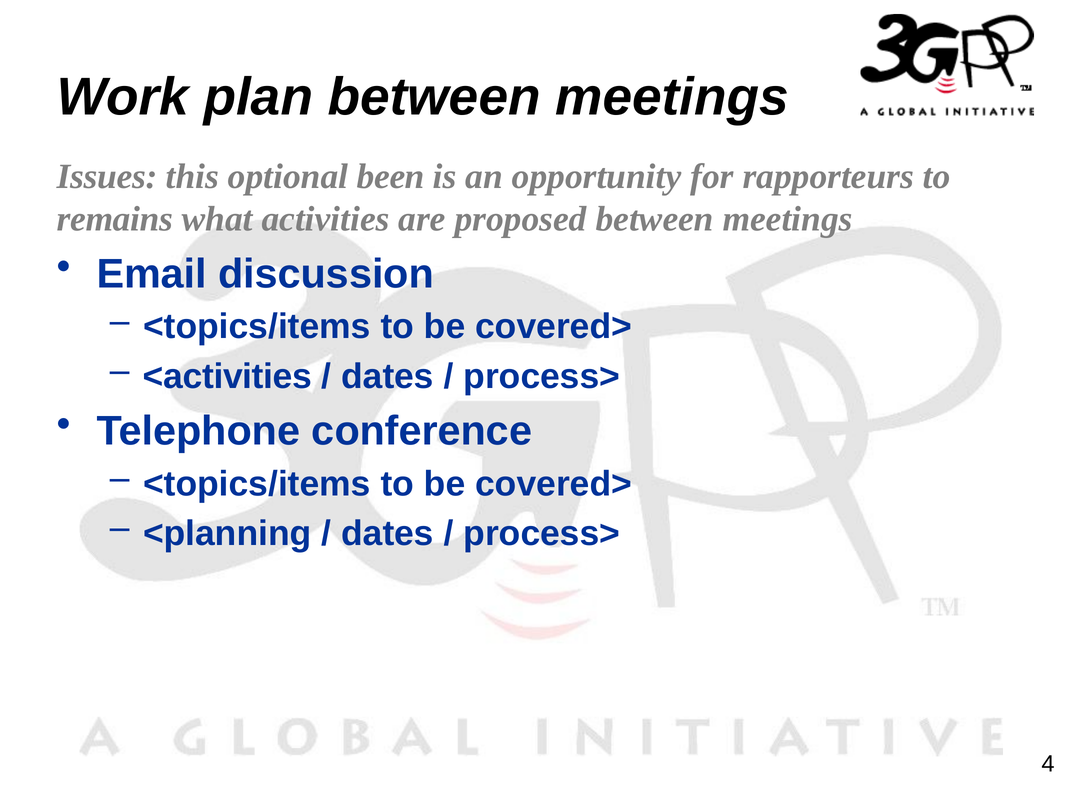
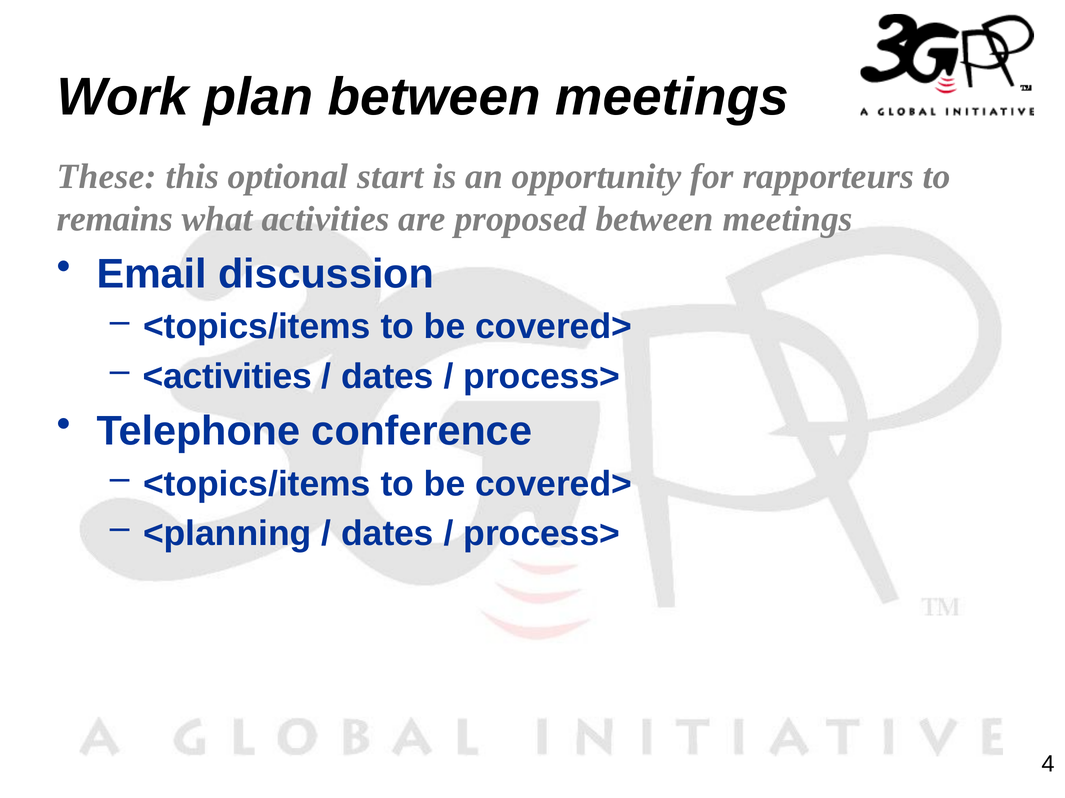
Issues: Issues -> These
been: been -> start
